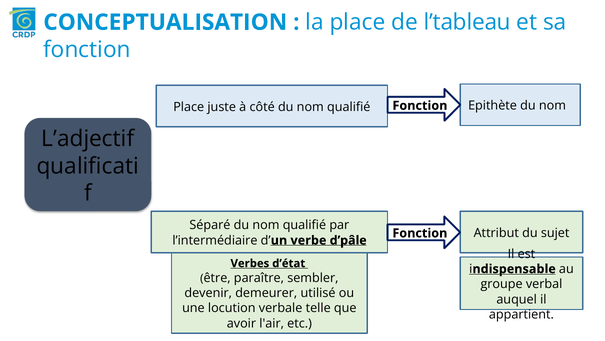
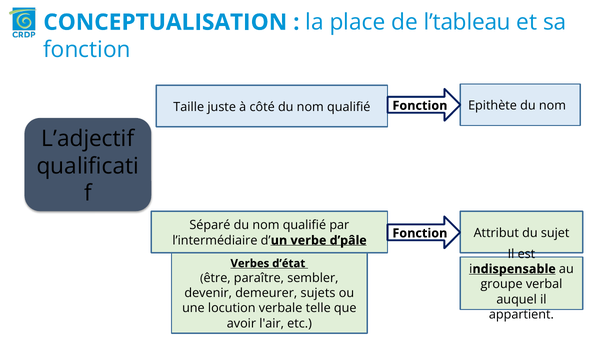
Place at (189, 107): Place -> Taille
utilisé: utilisé -> sujets
